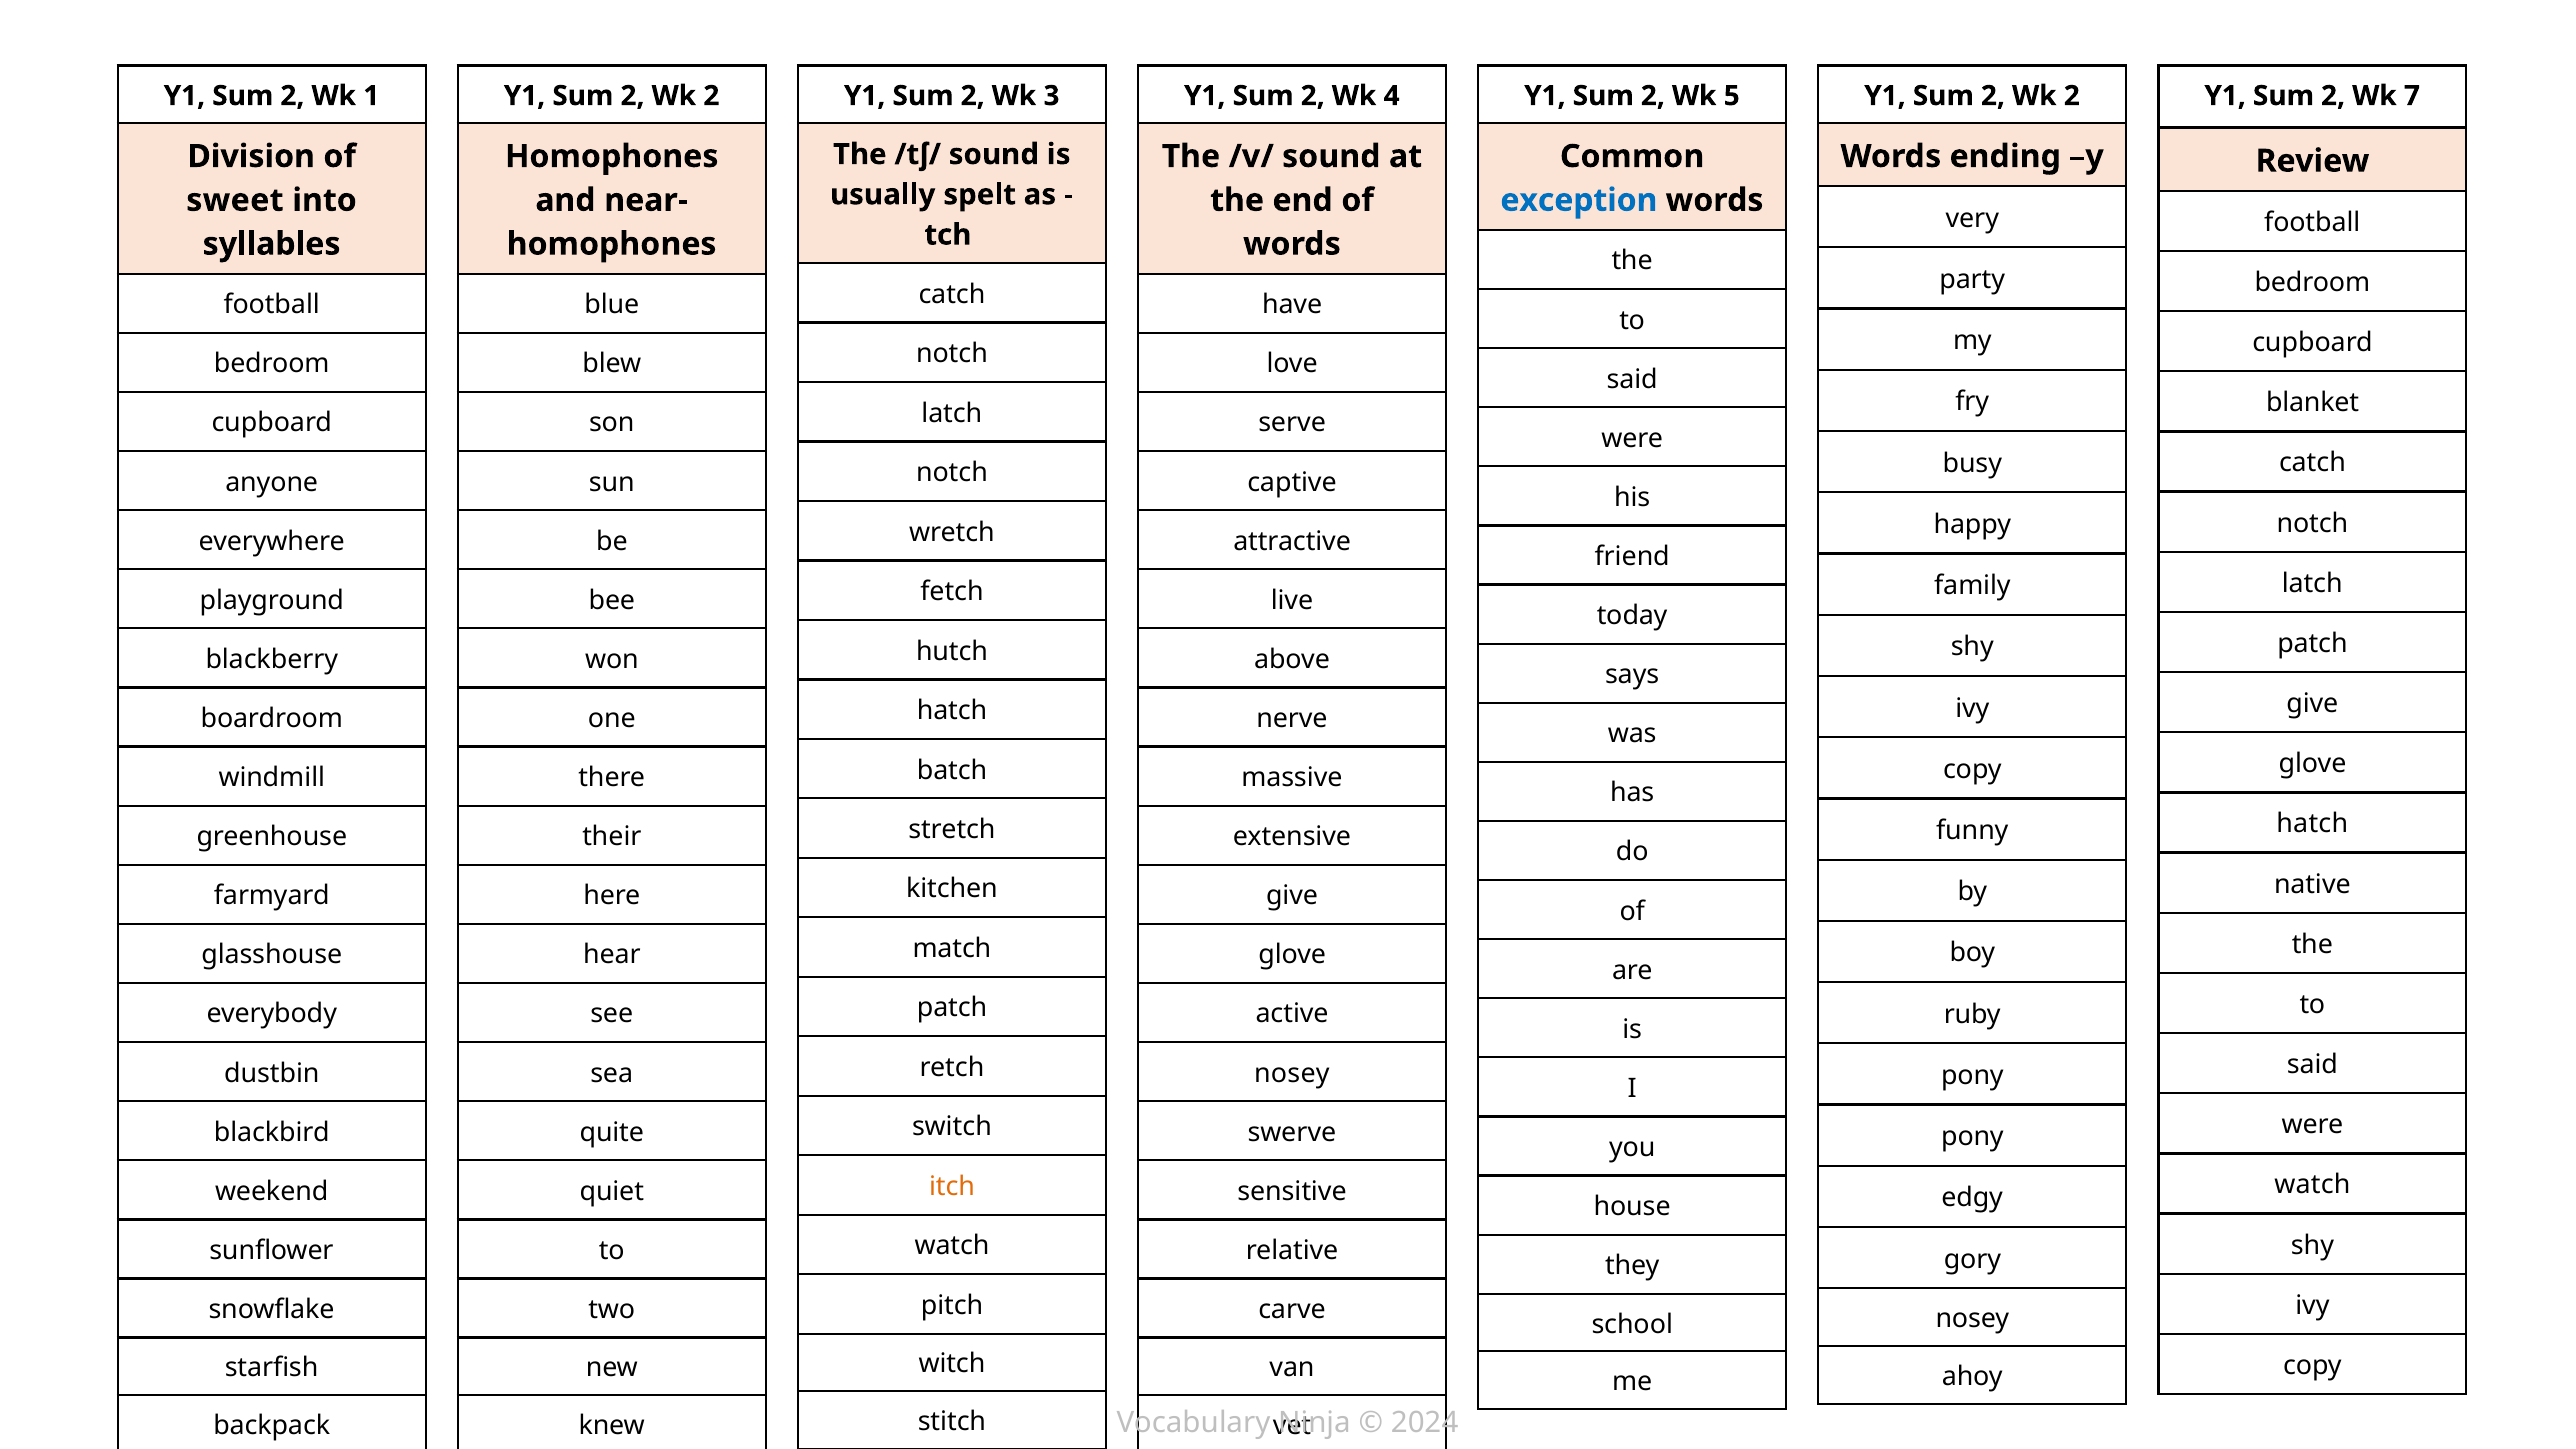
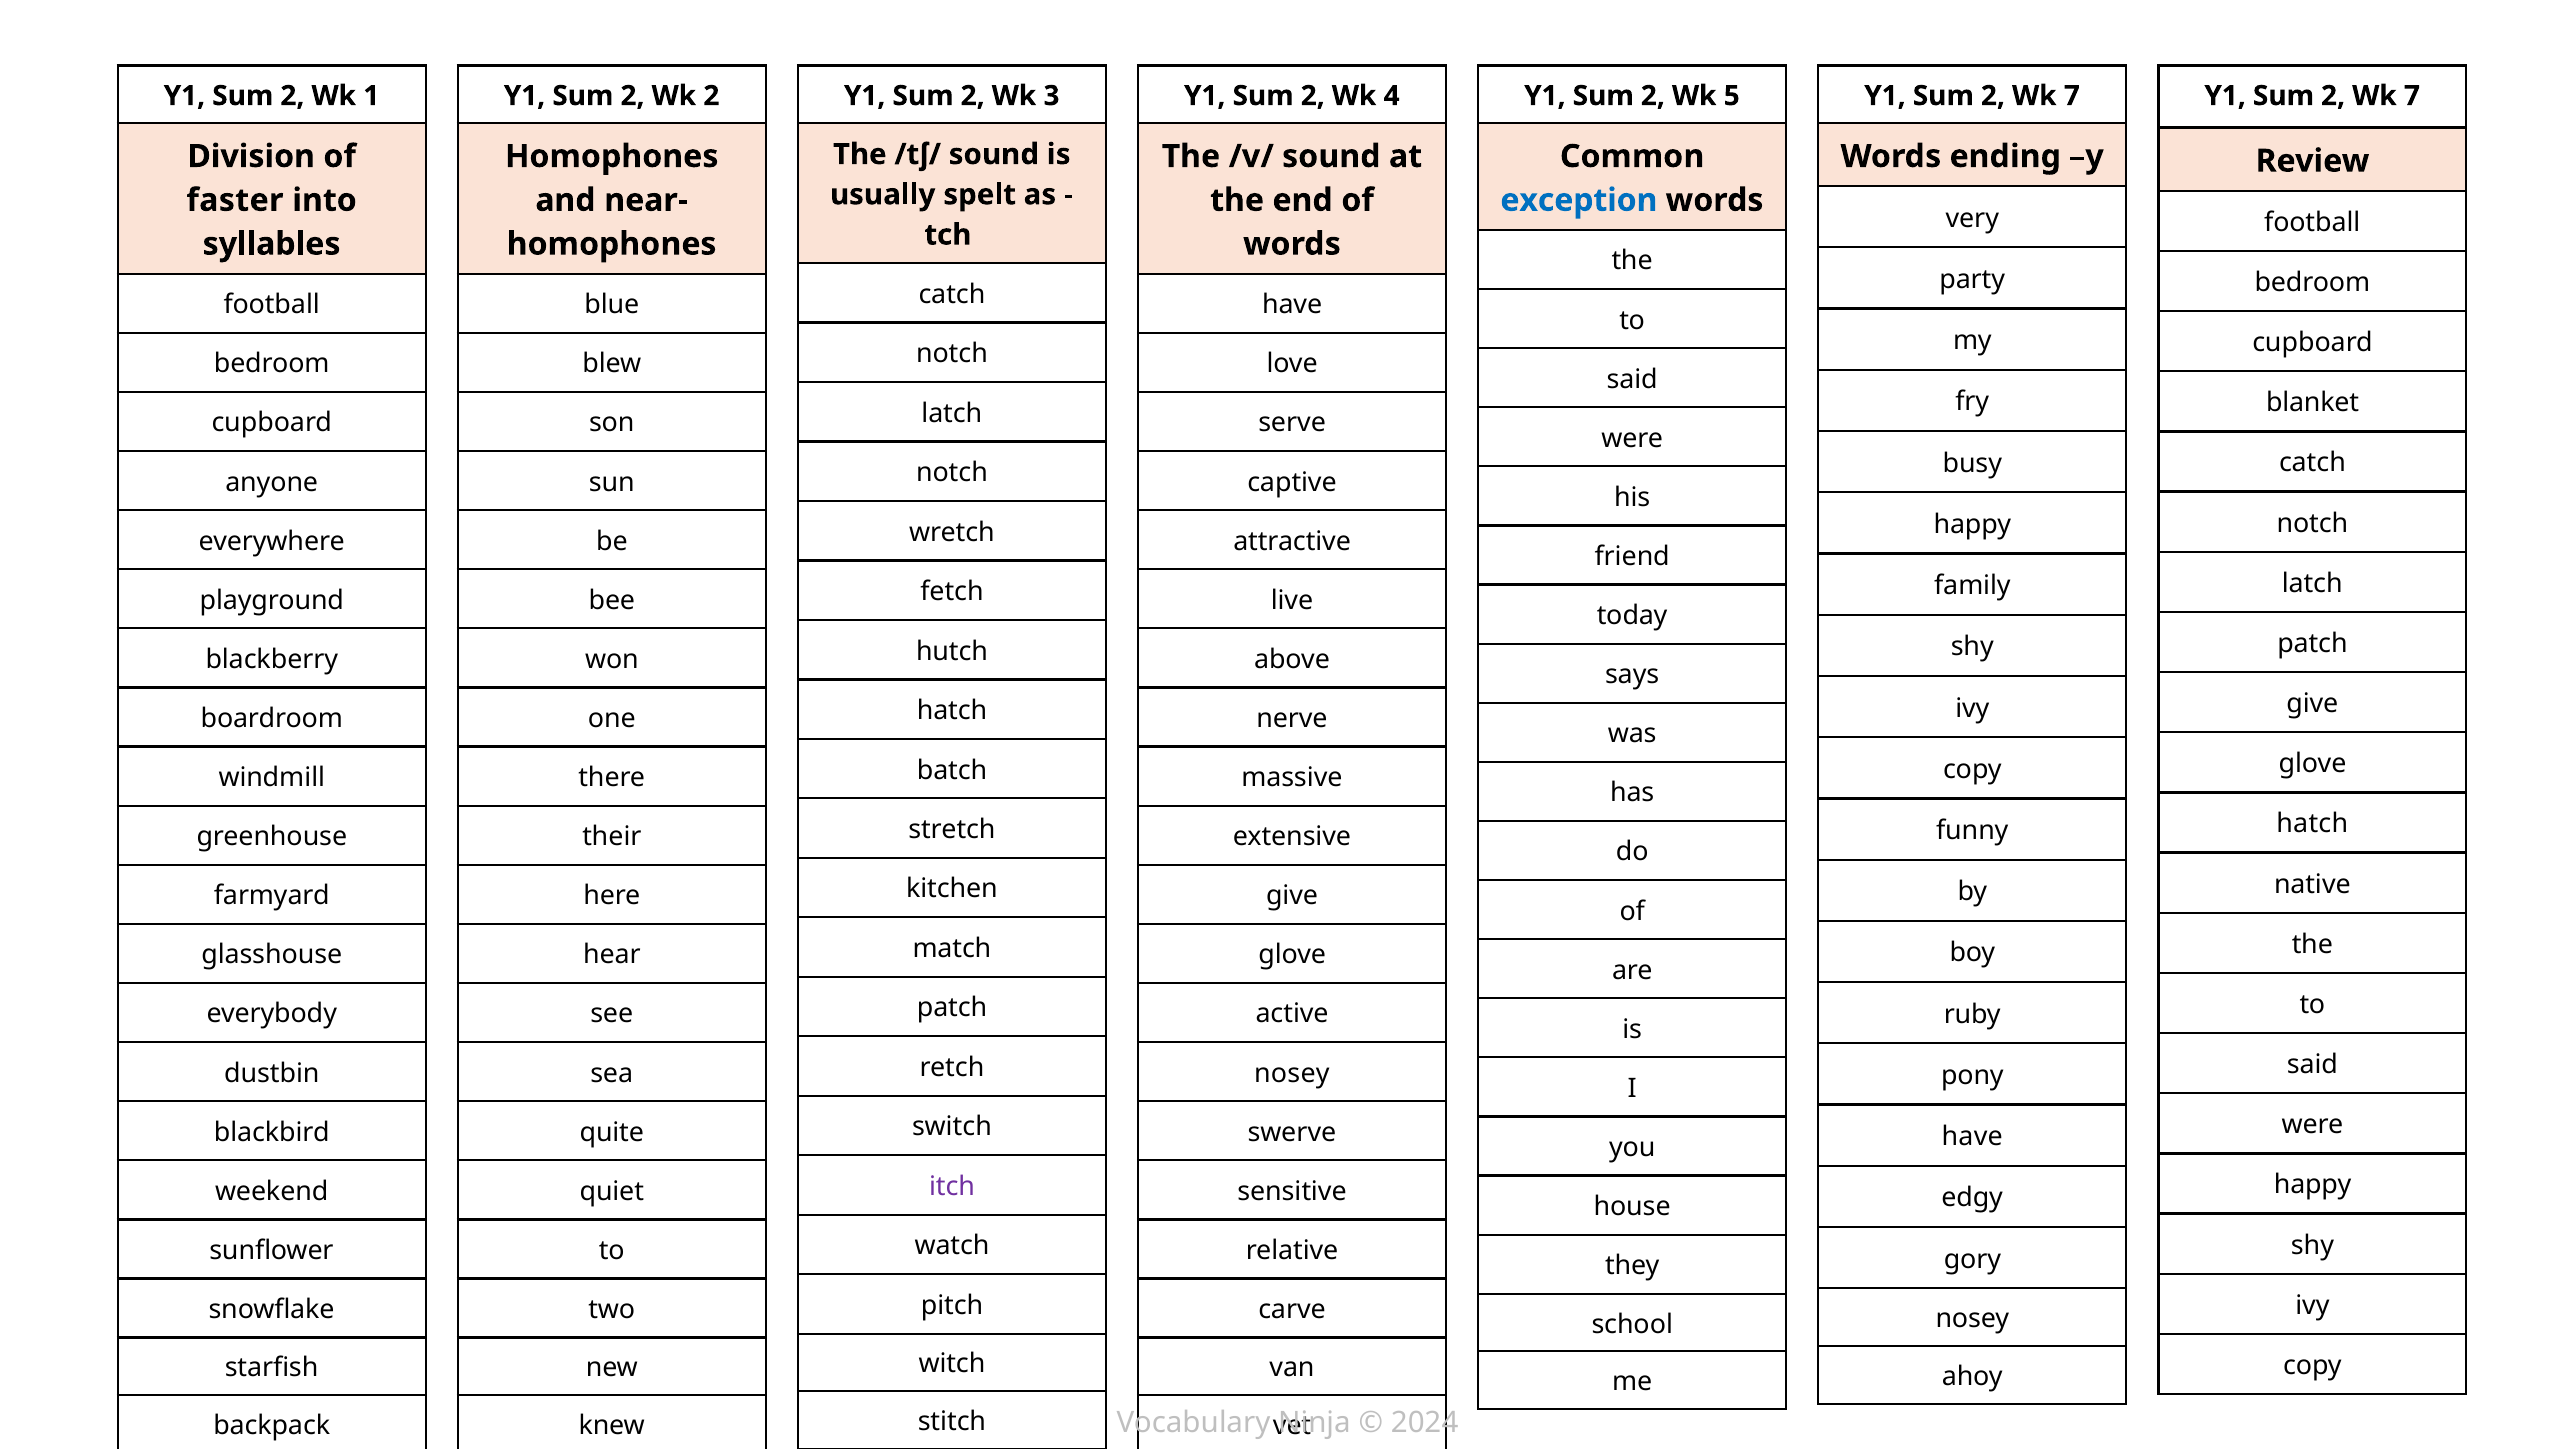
2 at (2072, 96): 2 -> 7
sweet: sweet -> faster
pony at (1972, 1137): pony -> have
watch at (2312, 1185): watch -> happy
itch colour: orange -> purple
